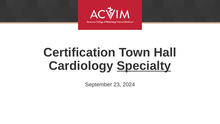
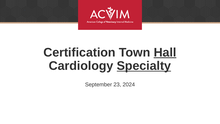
Hall underline: none -> present
